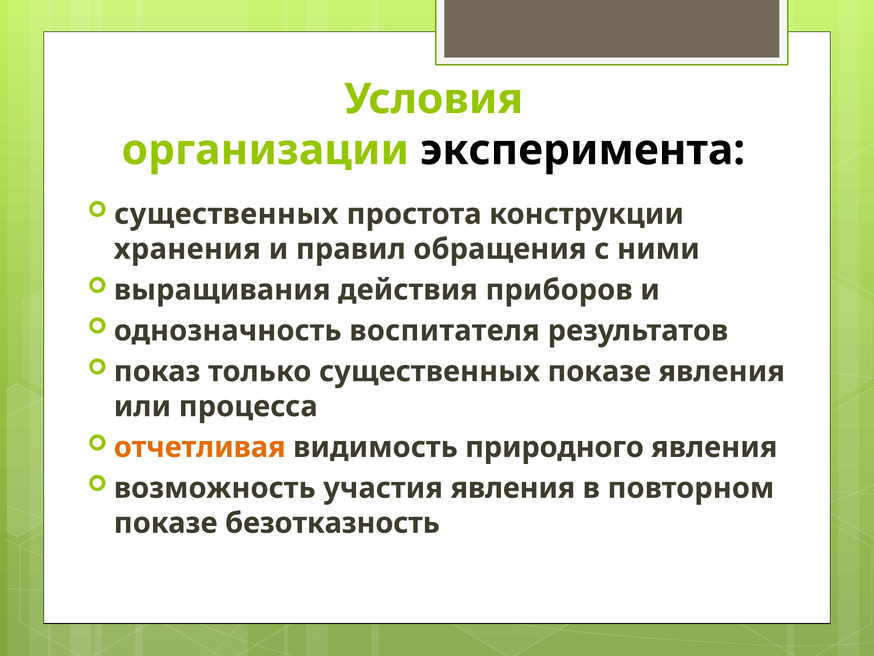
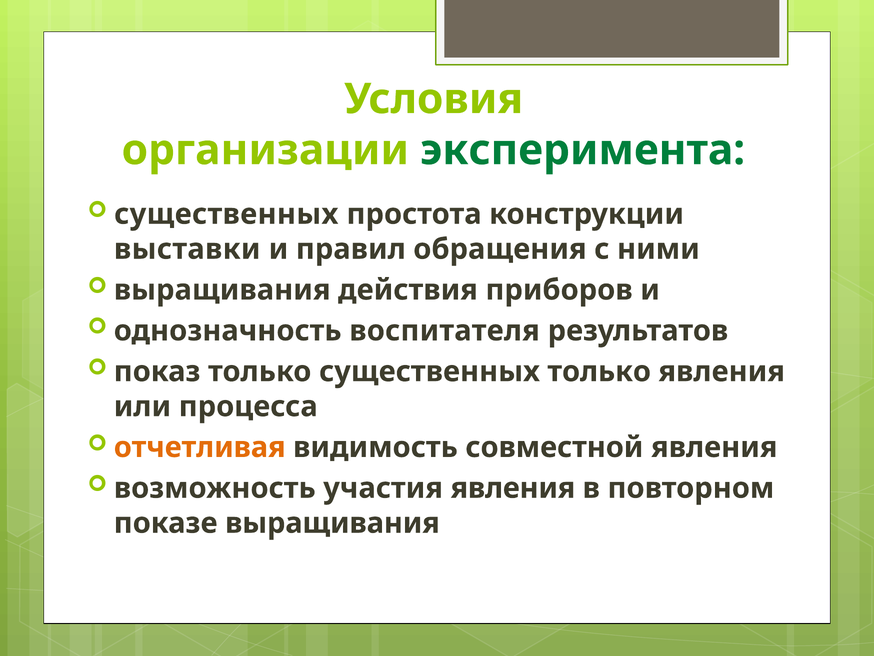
эксперимента colour: black -> green
хранения: хранения -> выставки
существенных показе: показе -> только
природного: природного -> совместной
показе безотказность: безотказность -> выращивания
